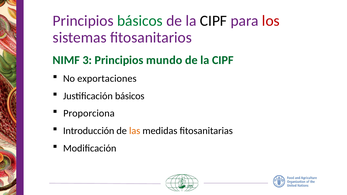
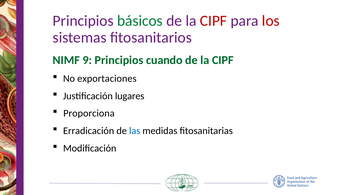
CIPF at (214, 21) colour: black -> red
3: 3 -> 9
mundo: mundo -> cuando
Justificación básicos: básicos -> lugares
Introducción: Introducción -> Erradicación
las colour: orange -> blue
